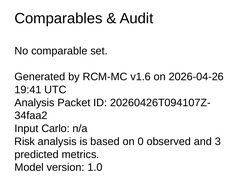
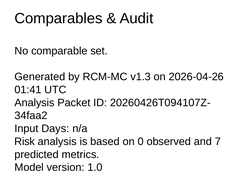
v1.6: v1.6 -> v1.3
19:41: 19:41 -> 01:41
Carlo: Carlo -> Days
3: 3 -> 7
